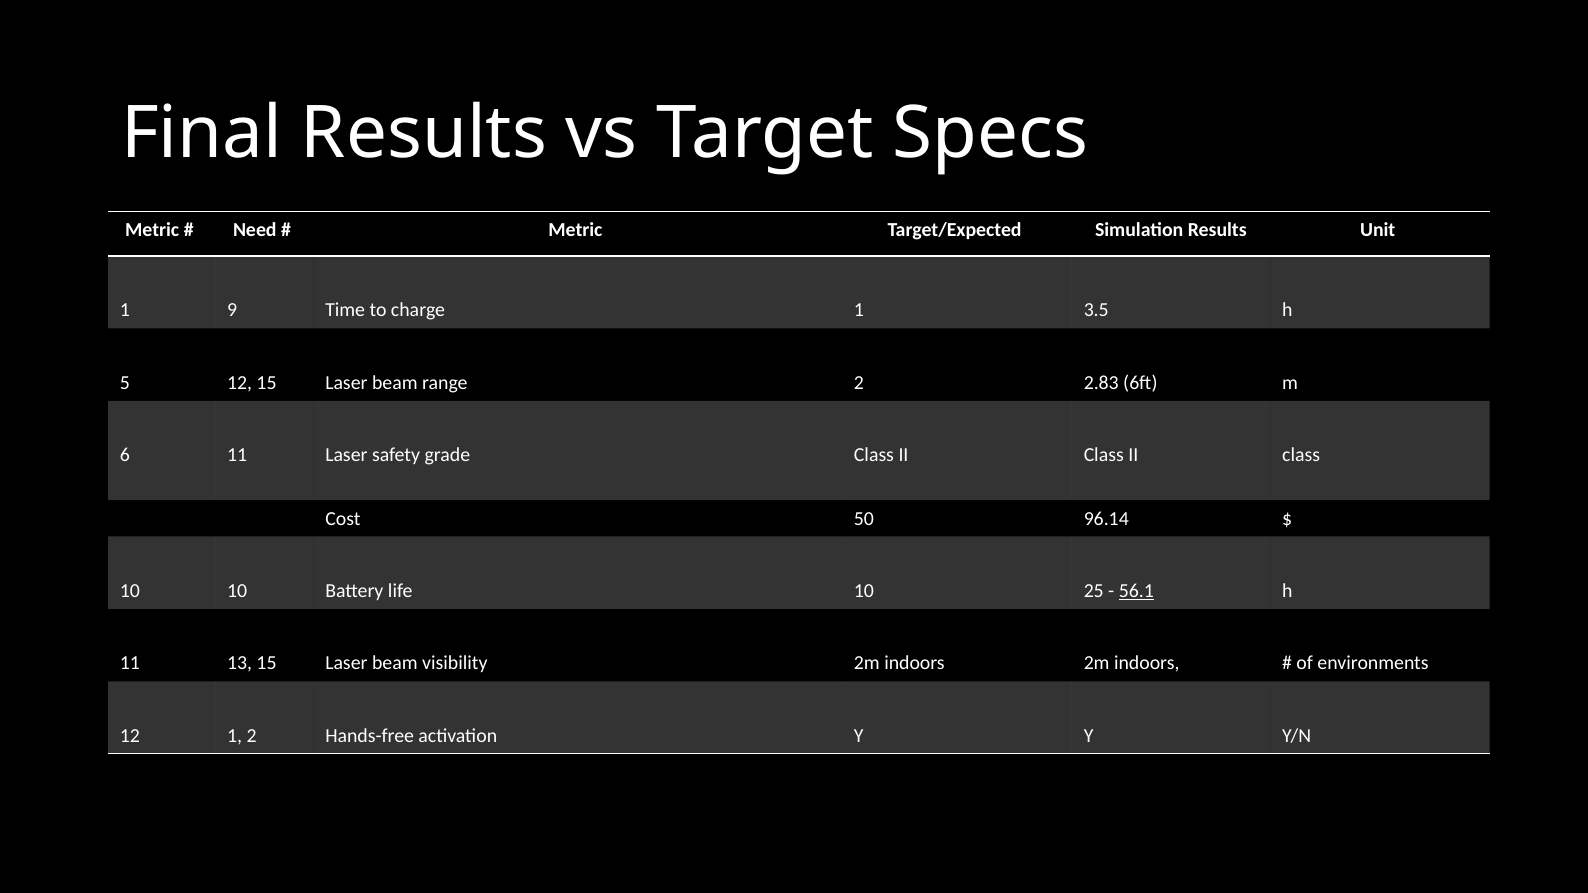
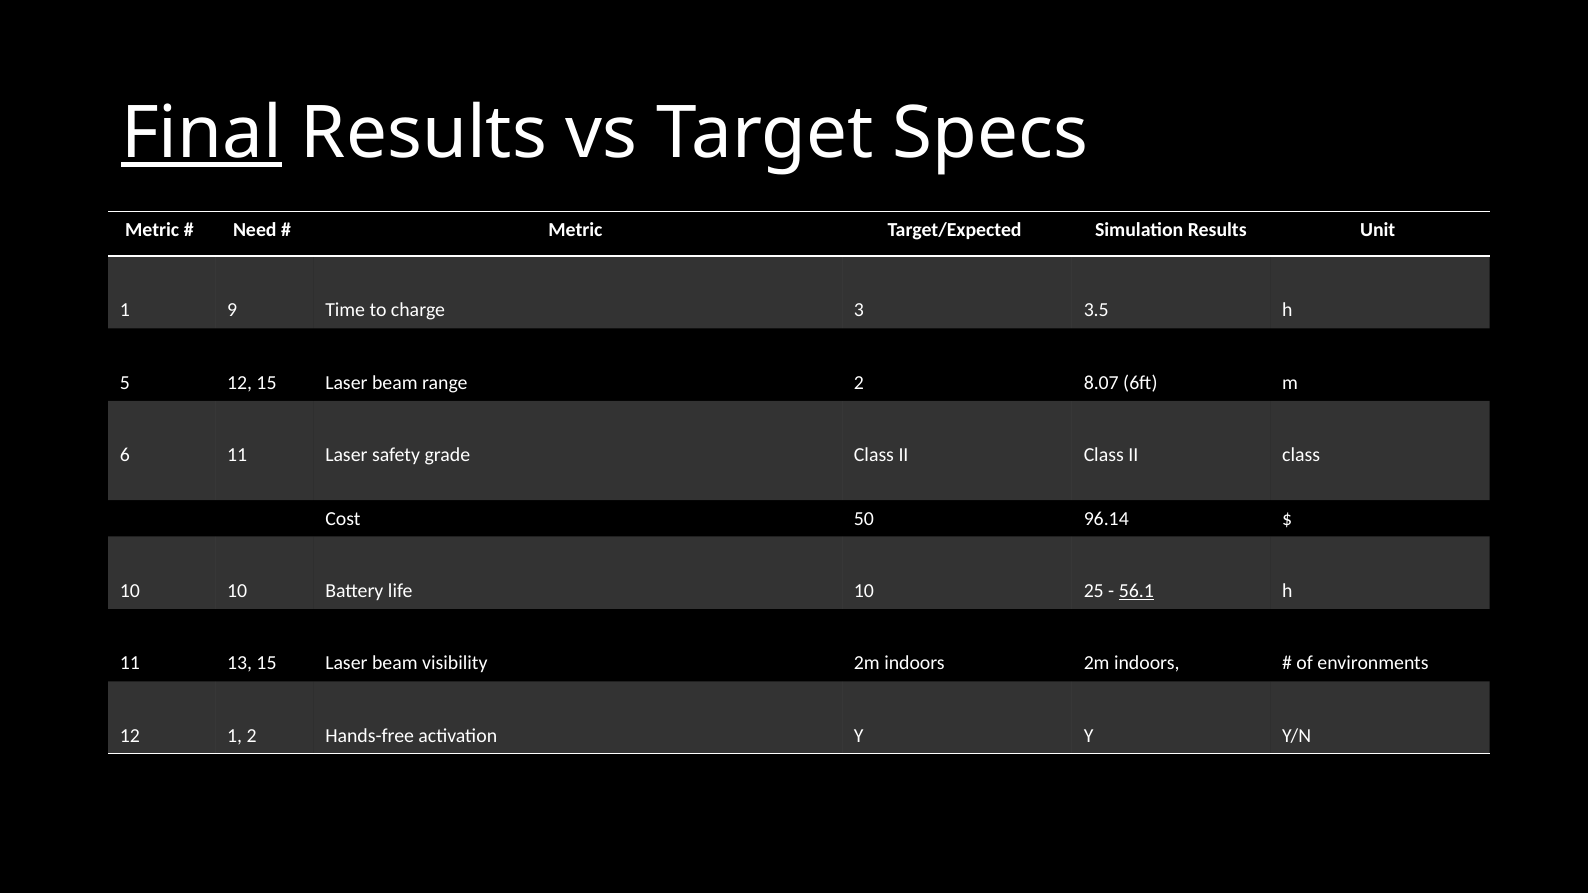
Final underline: none -> present
charge 1: 1 -> 3
2.83: 2.83 -> 8.07
